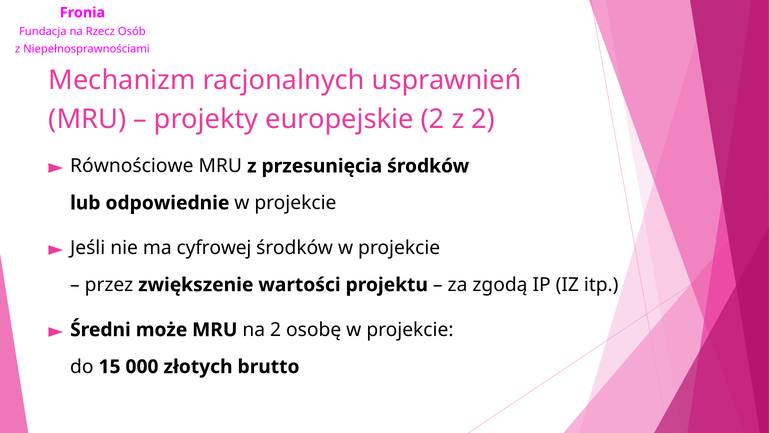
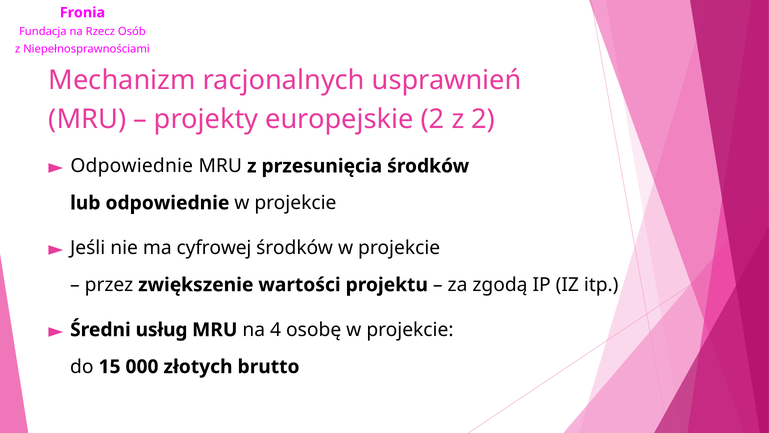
Równościowe at (132, 166): Równościowe -> Odpowiednie
może: może -> usług
na 2: 2 -> 4
